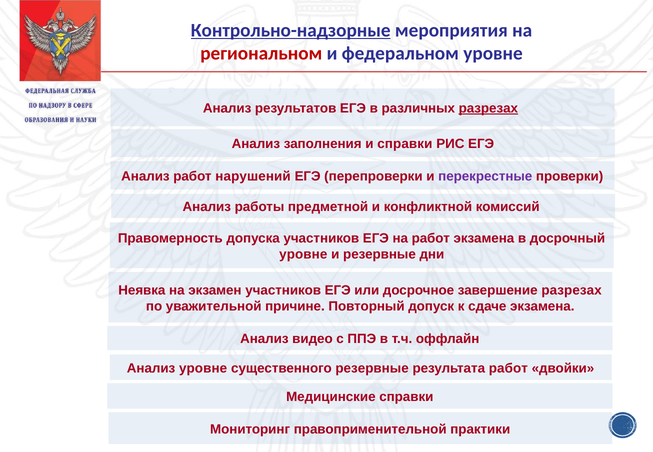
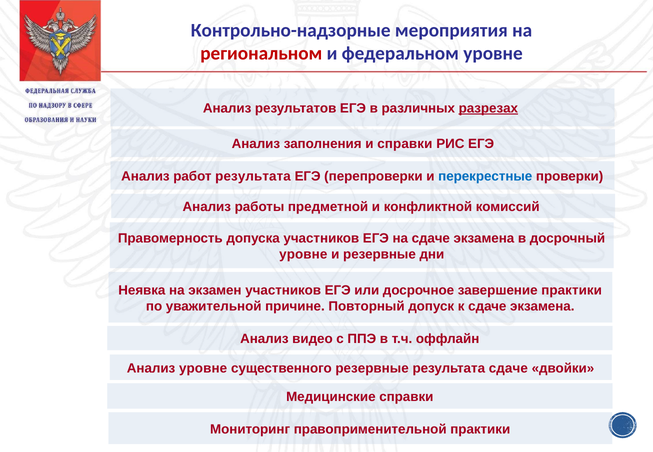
Контрольно-надзорные underline: present -> none
работ нарушений: нарушений -> результата
перекрестные colour: purple -> blue
на работ: работ -> сдаче
завершение разрезах: разрезах -> практики
результата работ: работ -> сдаче
